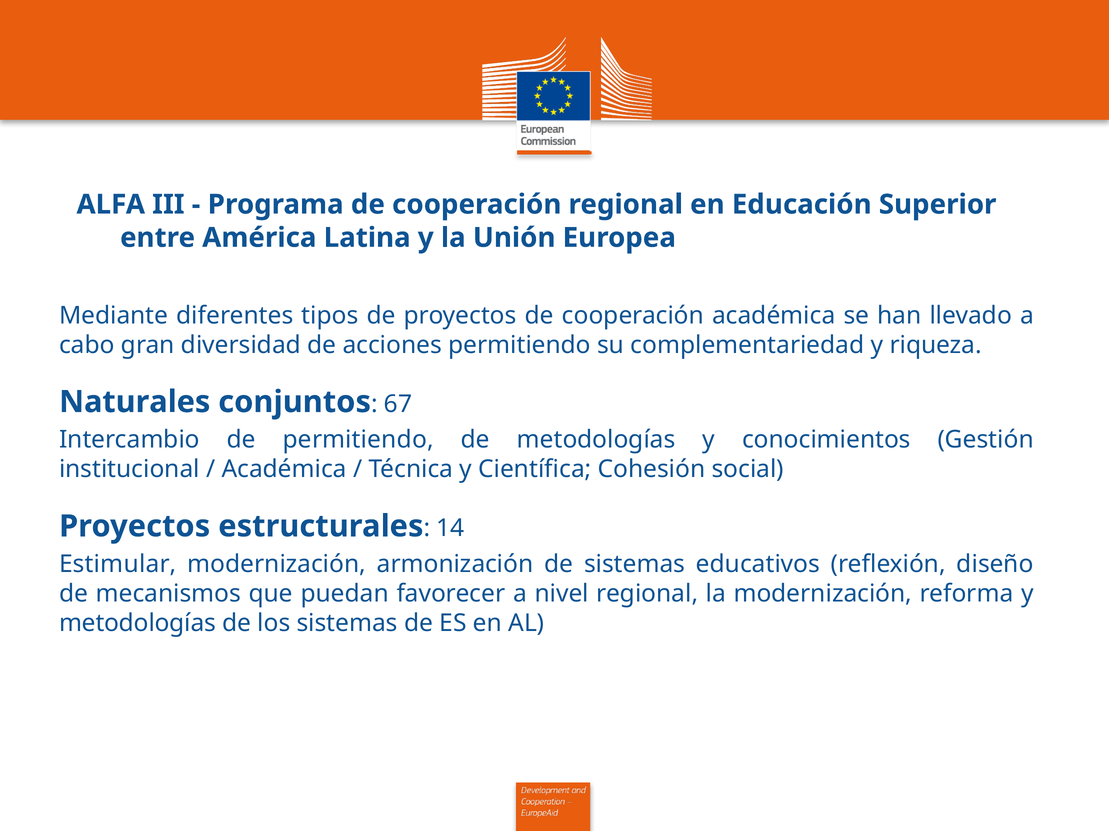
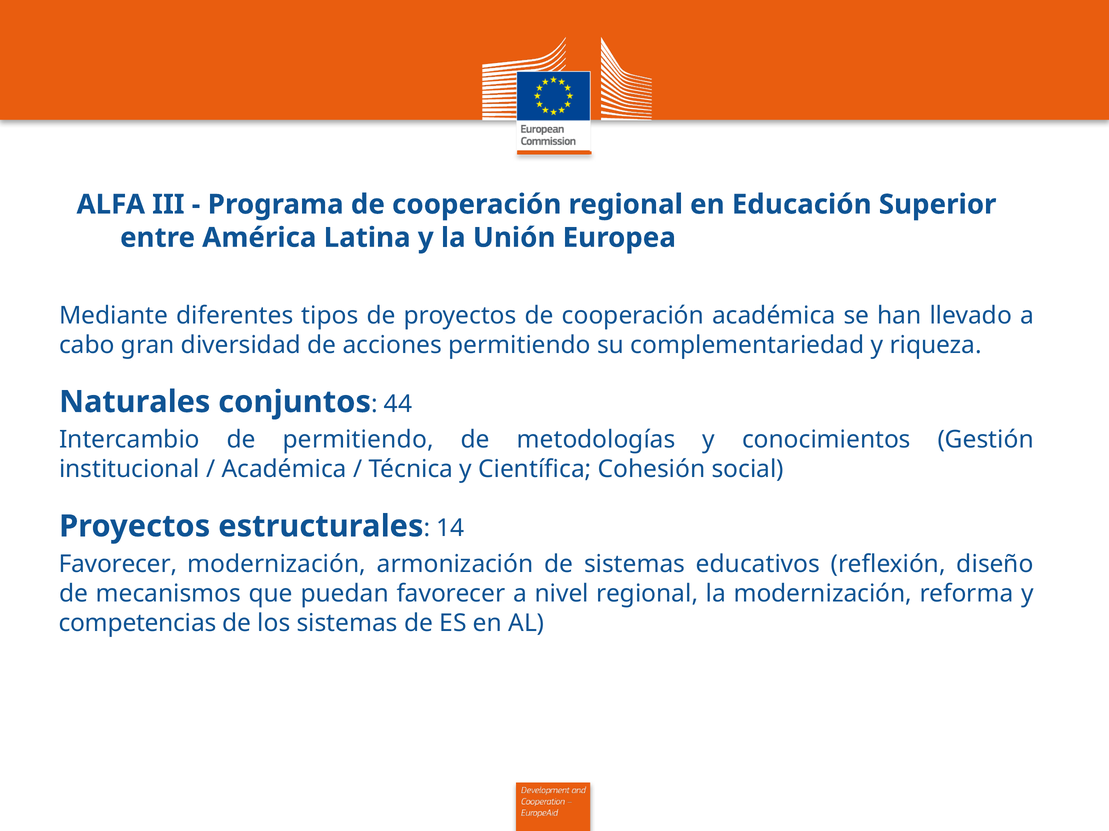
67: 67 -> 44
Estimular at (118, 564): Estimular -> Favorecer
metodologías at (138, 624): metodologías -> competencias
